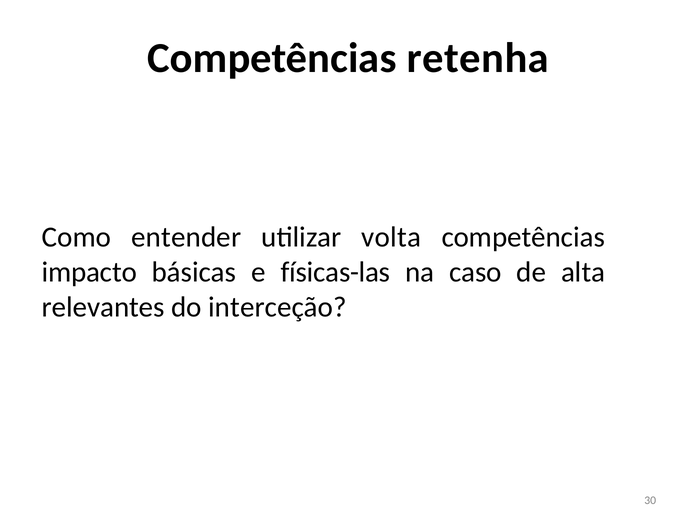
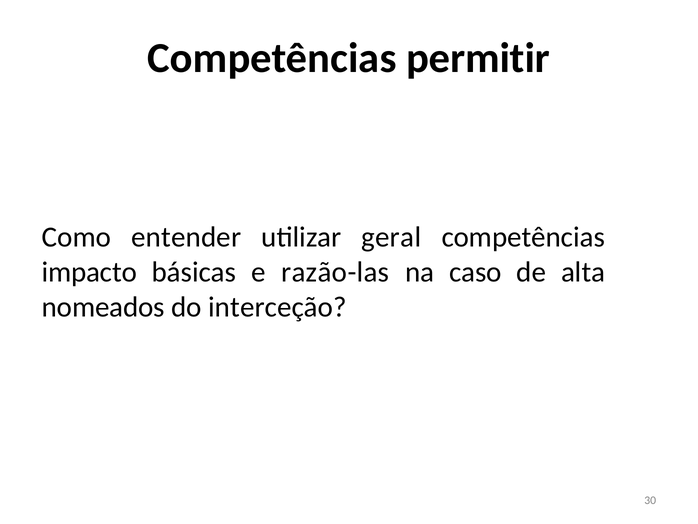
retenha: retenha -> permitir
volta: volta -> geral
físicas-las: físicas-las -> razão-las
relevantes: relevantes -> nomeados
